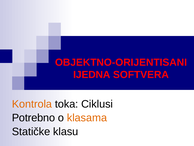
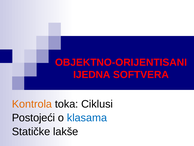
Potrebno: Potrebno -> Postojeći
klasama colour: orange -> blue
klasu: klasu -> lakše
